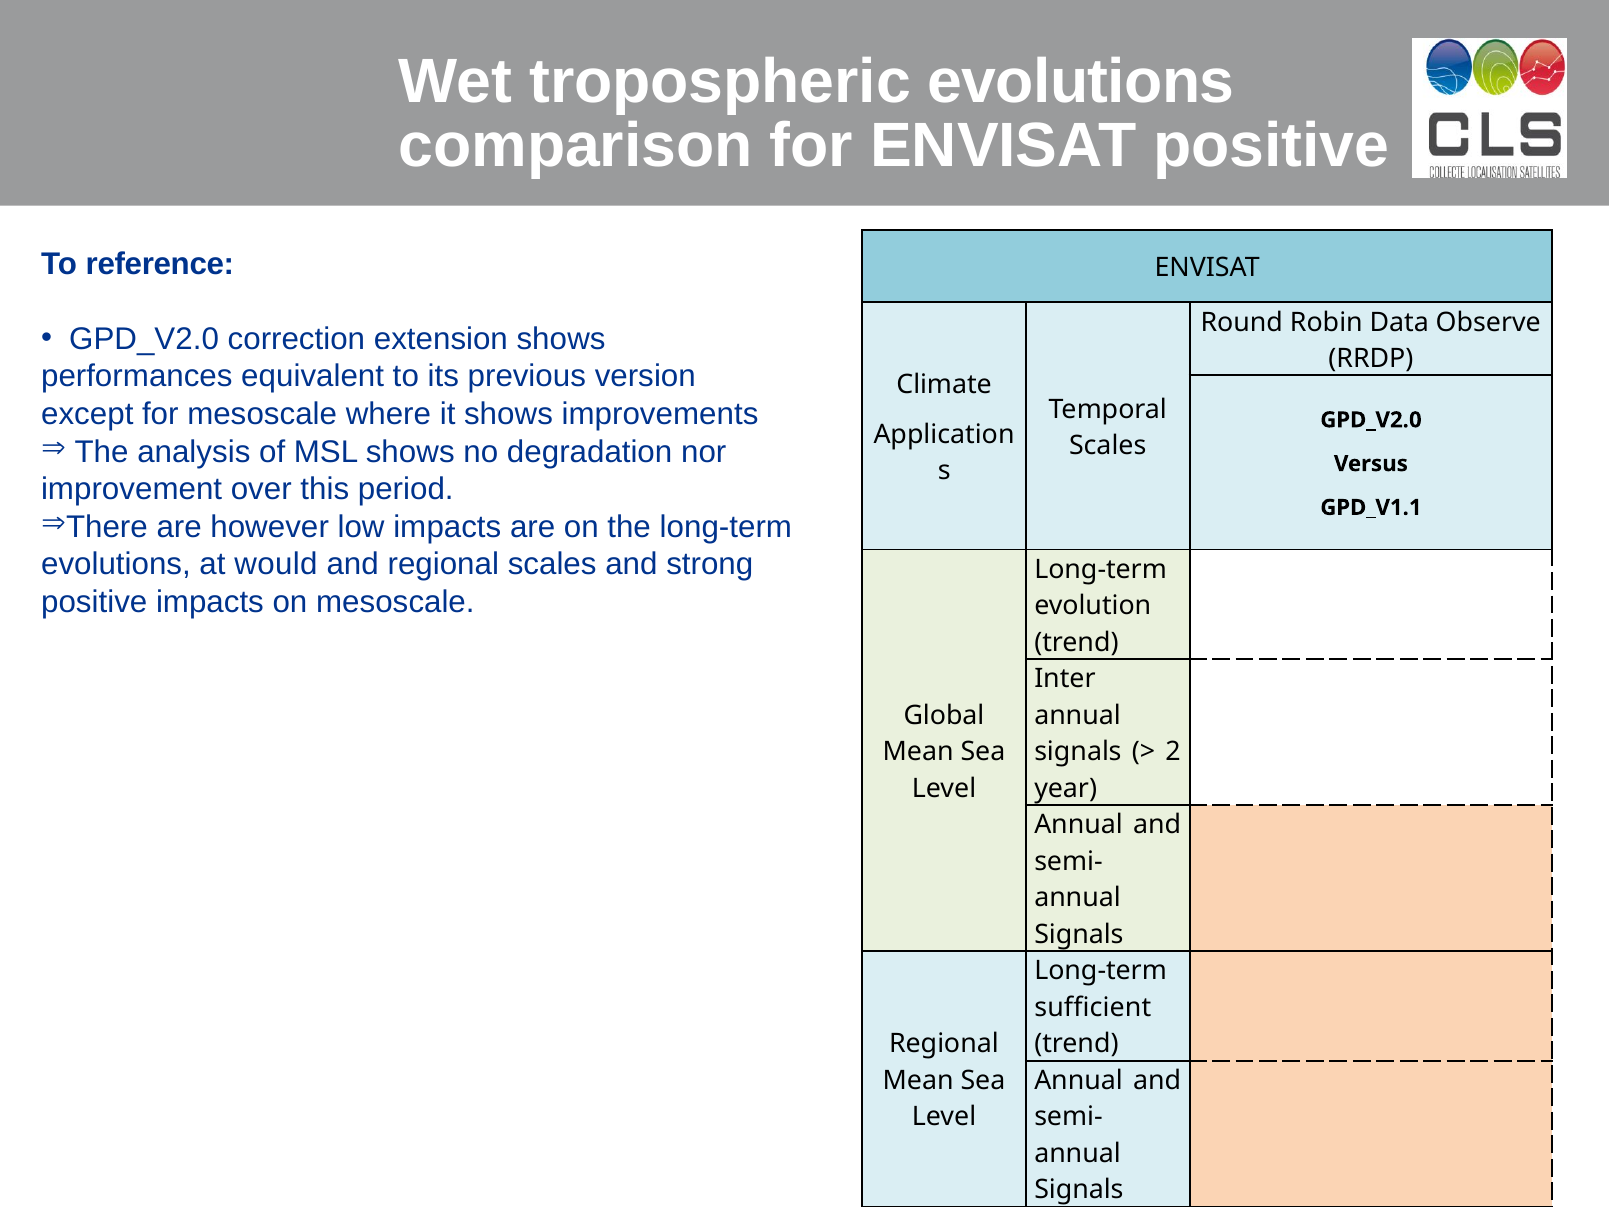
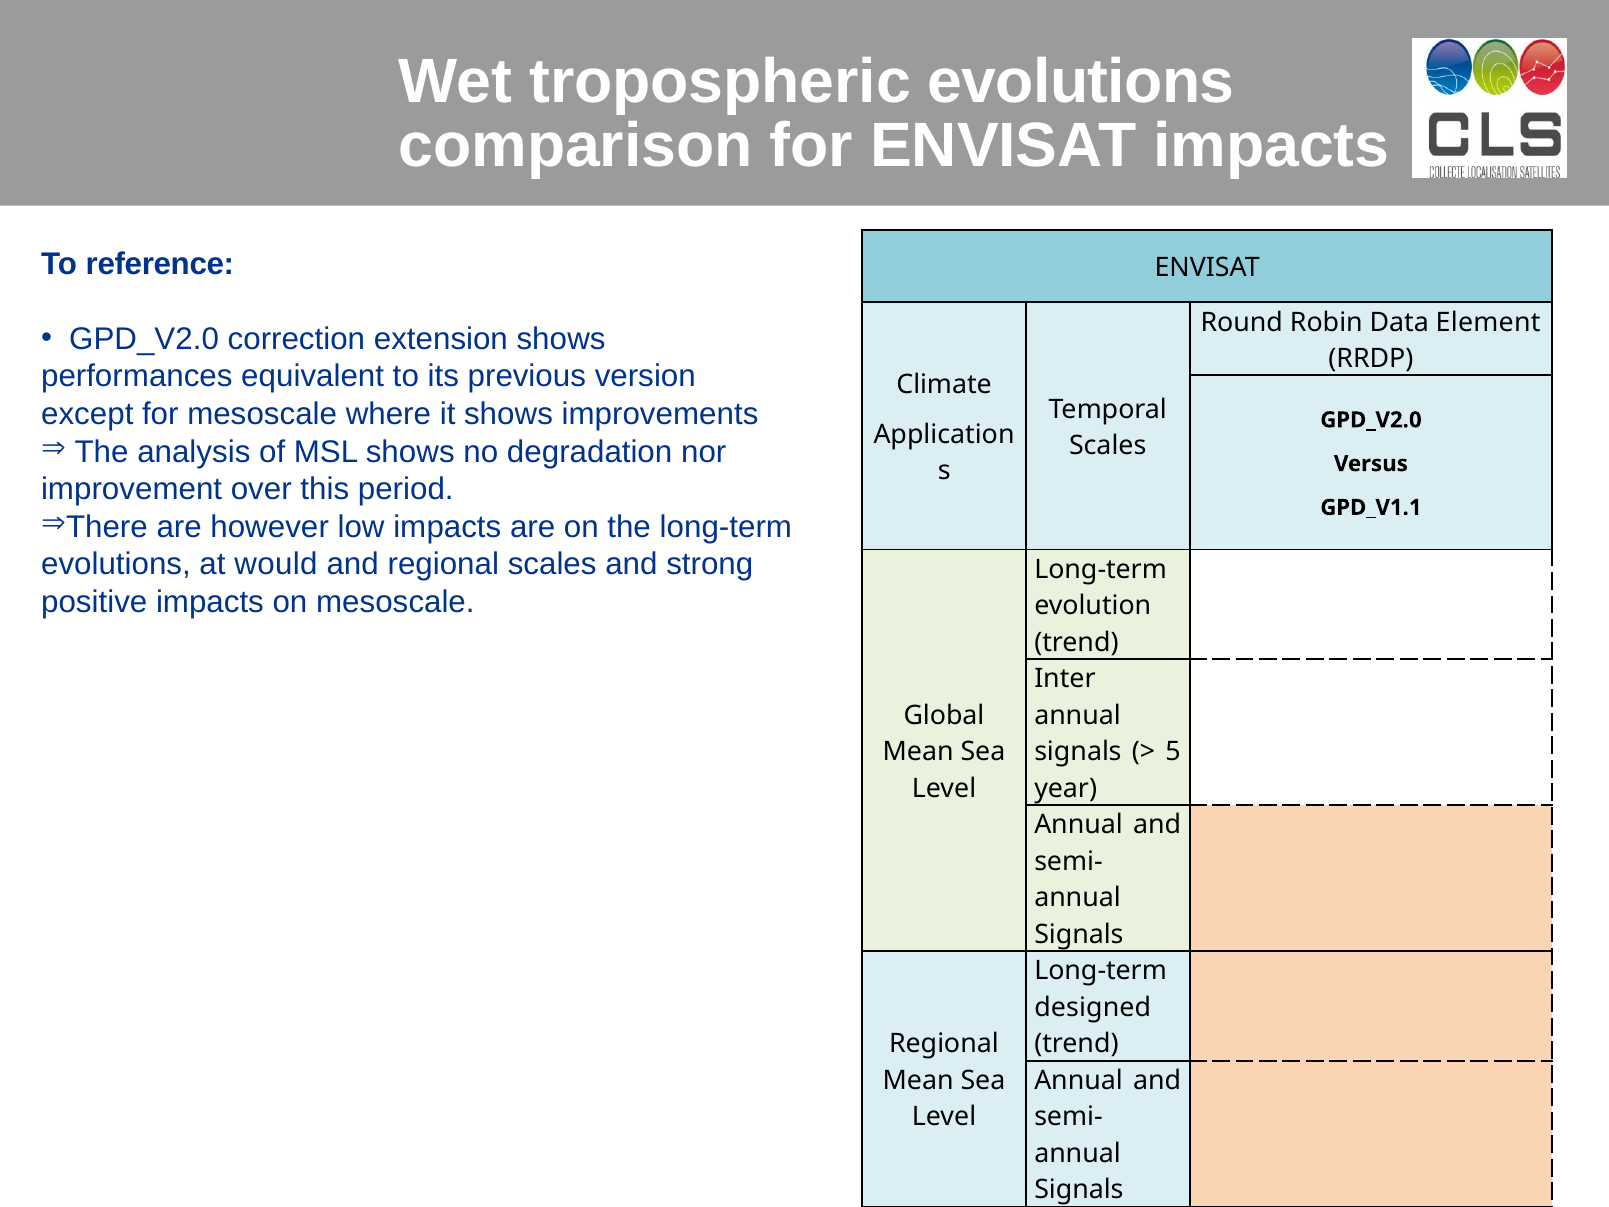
ENVISAT positive: positive -> impacts
Observe: Observe -> Element
2 at (1173, 752): 2 -> 5
sufficient: sufficient -> designed
